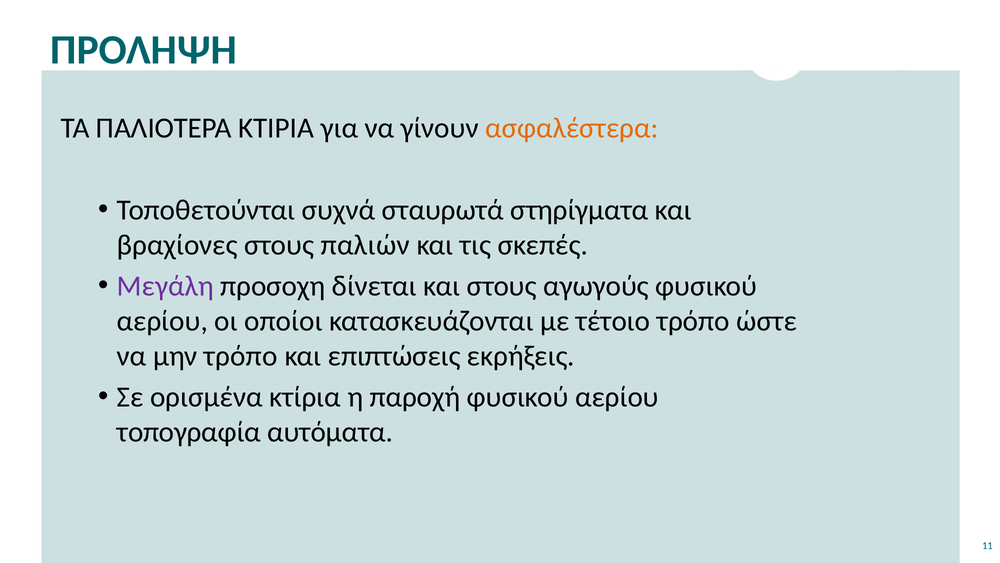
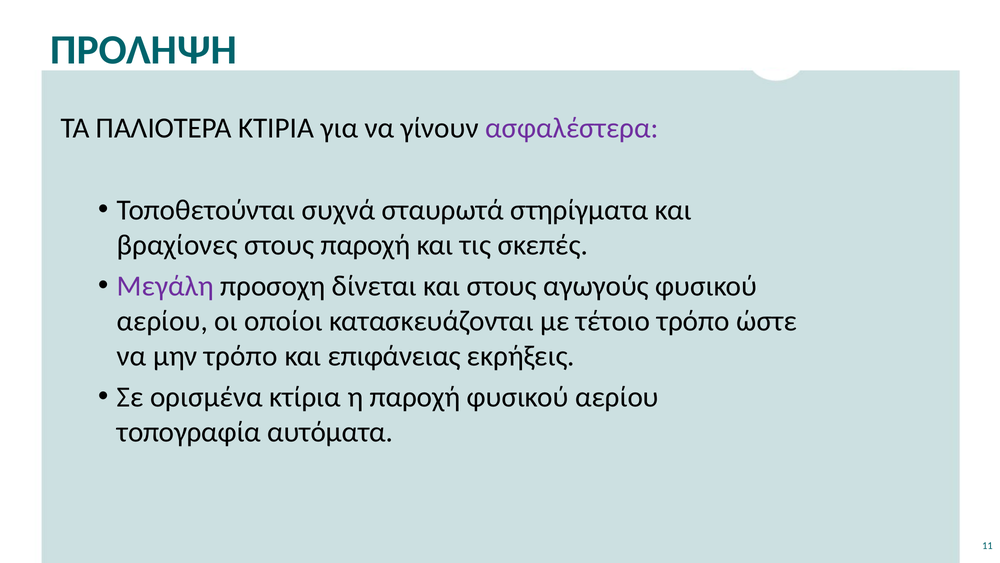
ασφαλέστερα colour: orange -> purple
στους παλιών: παλιών -> παροχή
επιπτώσεις: επιπτώσεις -> επιφάνειας
